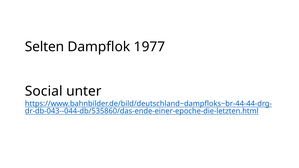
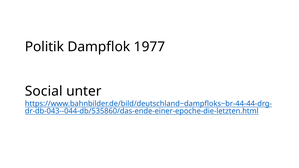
Selten: Selten -> Politik
